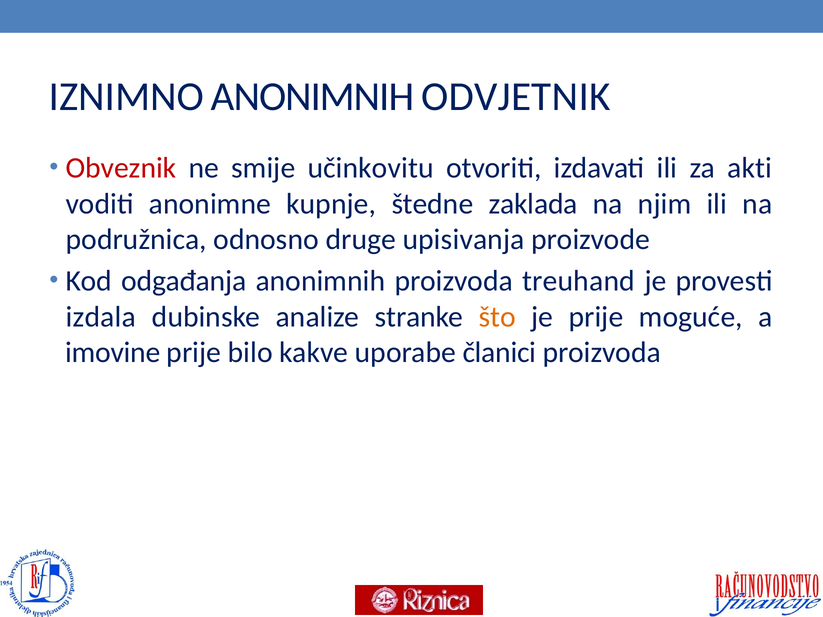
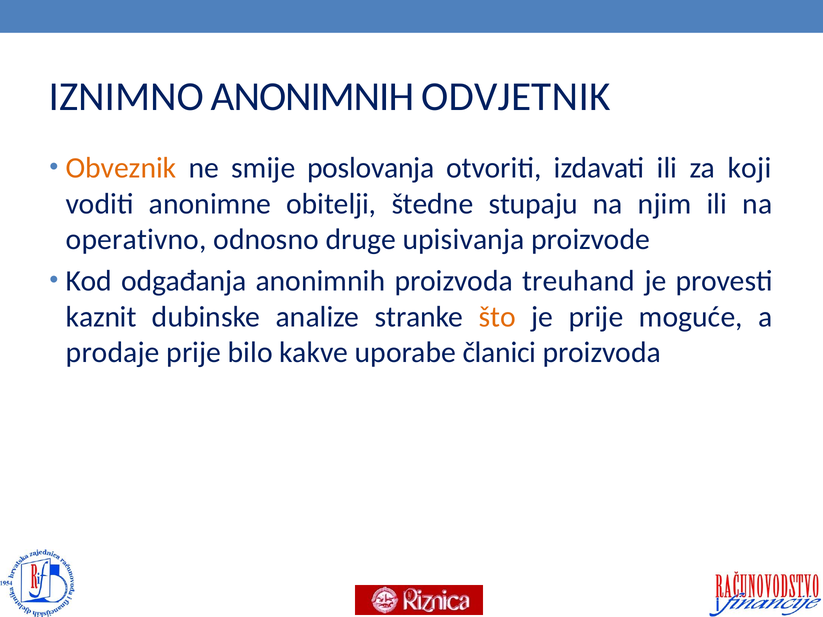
Obveznik colour: red -> orange
učinkovitu: učinkovitu -> poslovanja
akti: akti -> koji
kupnje: kupnje -> obitelji
zaklada: zaklada -> stupaju
podružnica: podružnica -> operativno
izdala: izdala -> kaznit
imovine: imovine -> prodaje
